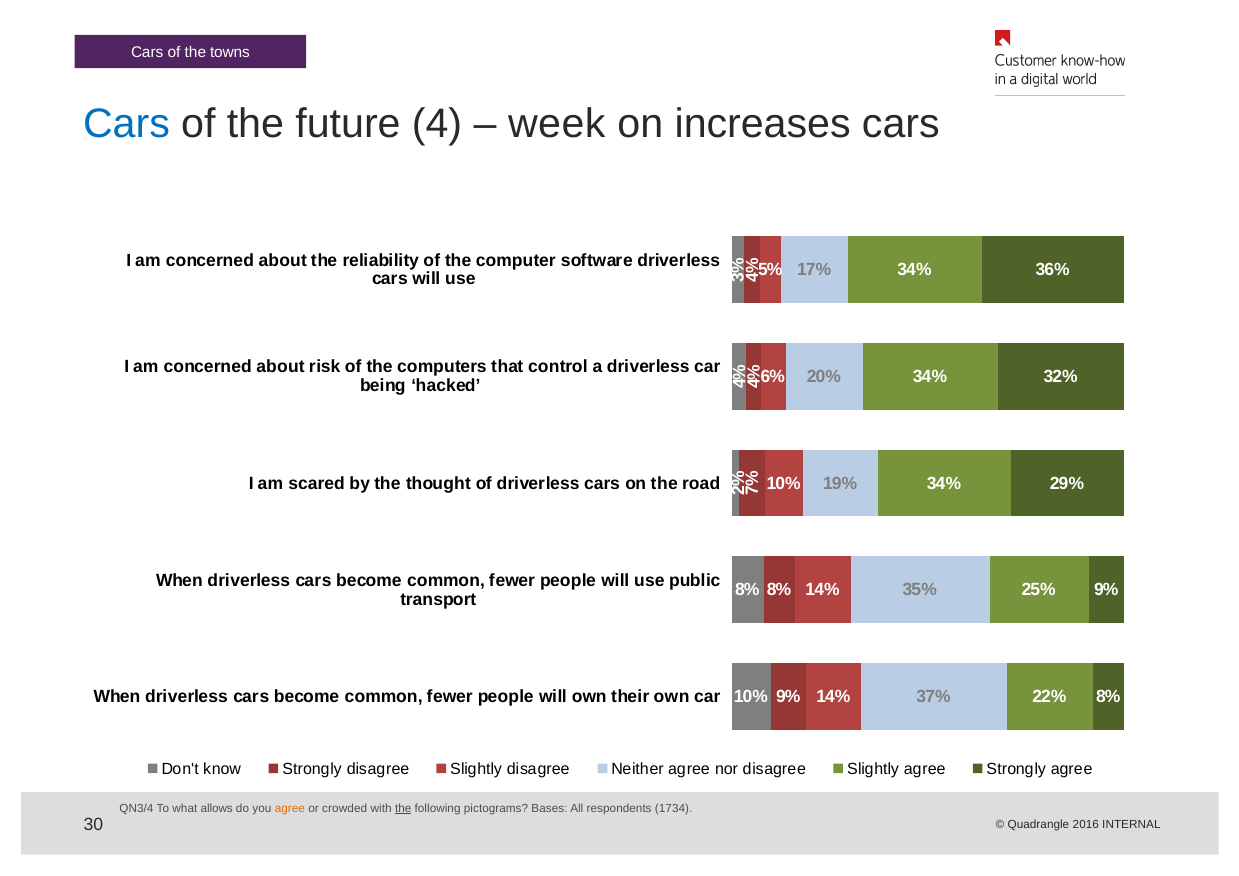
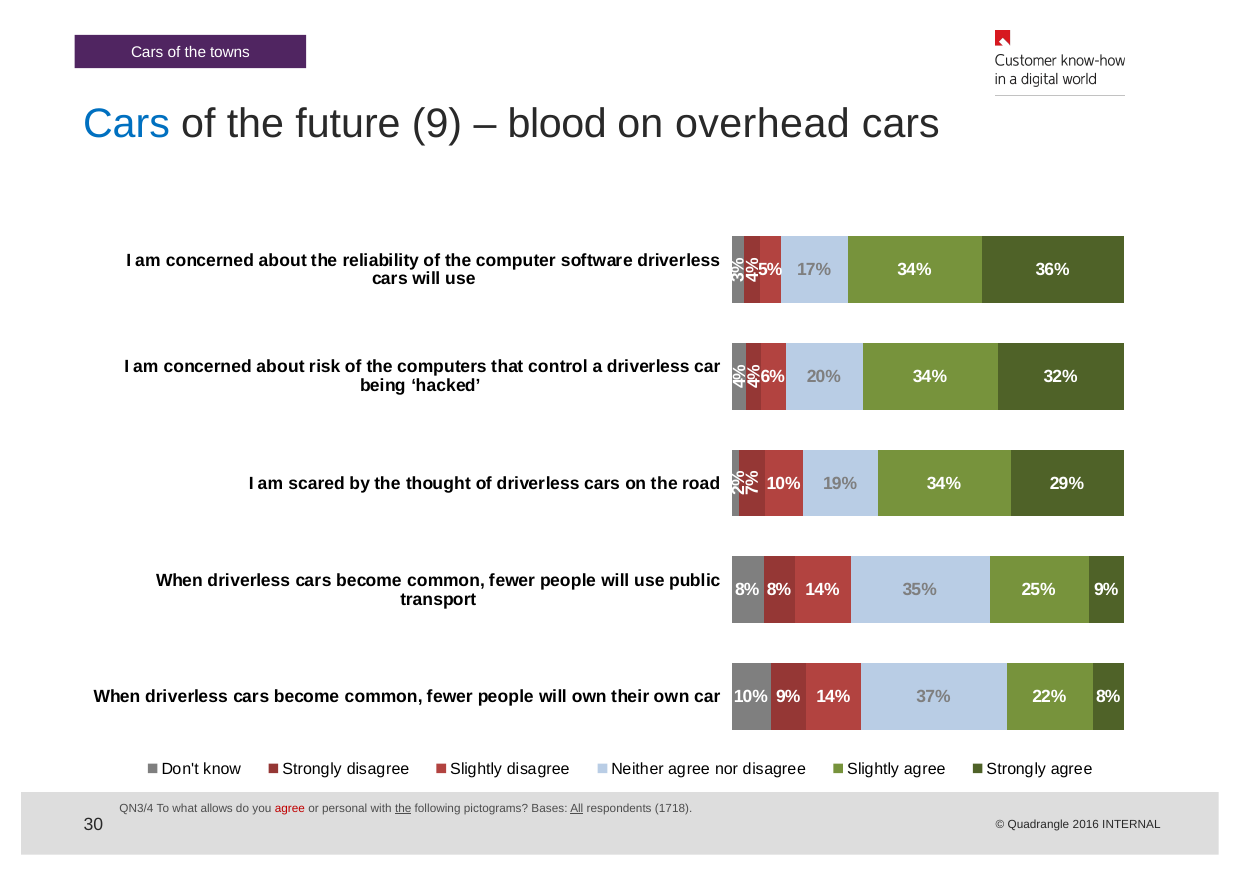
future 4: 4 -> 9
week: week -> blood
increases: increases -> overhead
agree at (290, 809) colour: orange -> red
crowded: crowded -> personal
All underline: none -> present
1734: 1734 -> 1718
